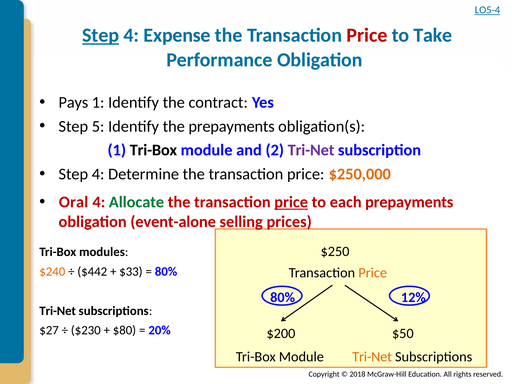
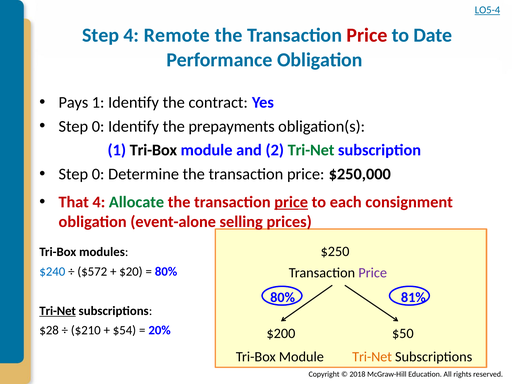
Step at (101, 35) underline: present -> none
Expense: Expense -> Remote
Take: Take -> Date
5 at (98, 126): 5 -> 0
Tri-Net at (311, 150) colour: purple -> green
4 at (98, 174): 4 -> 0
$250,000 colour: orange -> black
Oral: Oral -> That
each prepayments: prepayments -> consignment
$240 colour: orange -> blue
$442: $442 -> $572
$33: $33 -> $20
Price at (373, 273) colour: orange -> purple
12%: 12% -> 81%
Tri-Net at (58, 311) underline: none -> present
$27: $27 -> $28
$230: $230 -> $210
$80: $80 -> $54
